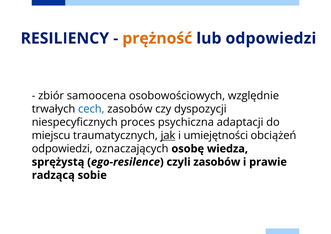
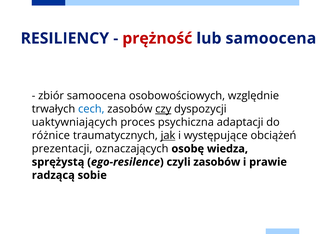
prężność colour: orange -> red
lub odpowiedzi: odpowiedzi -> samoocena
czy underline: none -> present
niespecyficznych: niespecyficznych -> uaktywniających
miejscu: miejscu -> różnice
umiejętności: umiejętności -> występujące
odpowiedzi at (62, 149): odpowiedzi -> prezentacji
